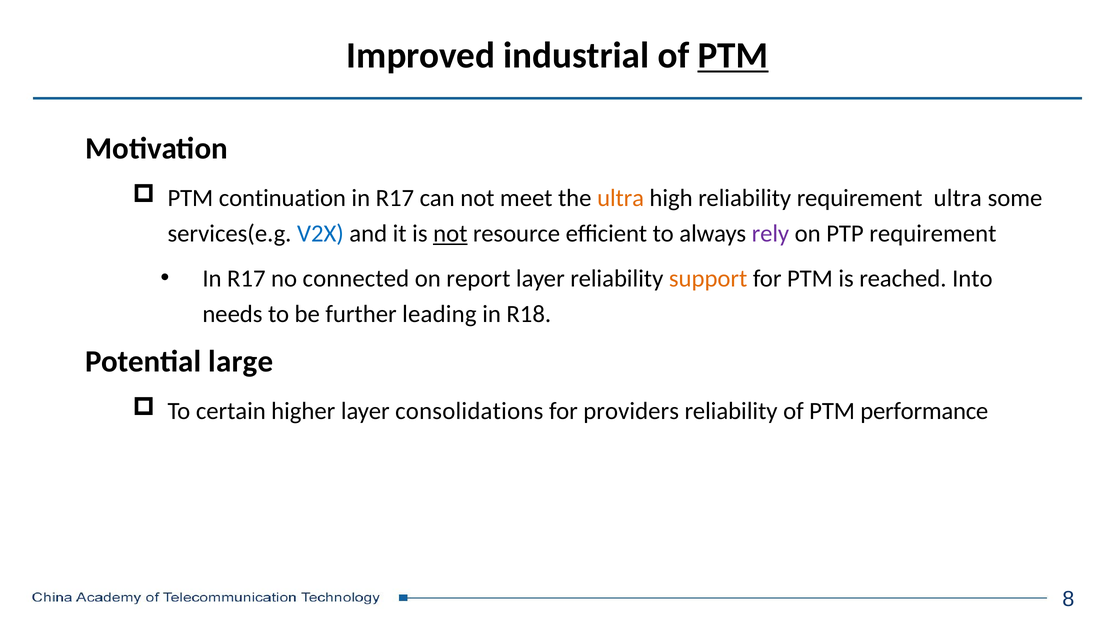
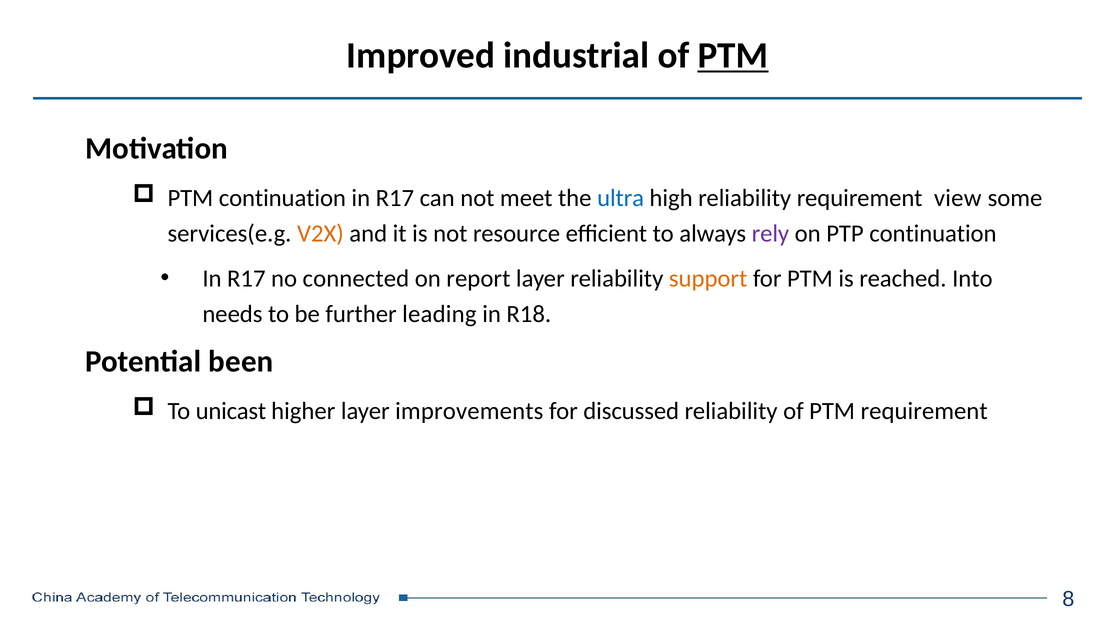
ultra at (621, 198) colour: orange -> blue
requirement ultra: ultra -> view
V2X colour: blue -> orange
not at (450, 234) underline: present -> none
PTP requirement: requirement -> continuation
large: large -> been
certain: certain -> unicast
consolidations: consolidations -> improvements
providers: providers -> discussed
PTM performance: performance -> requirement
